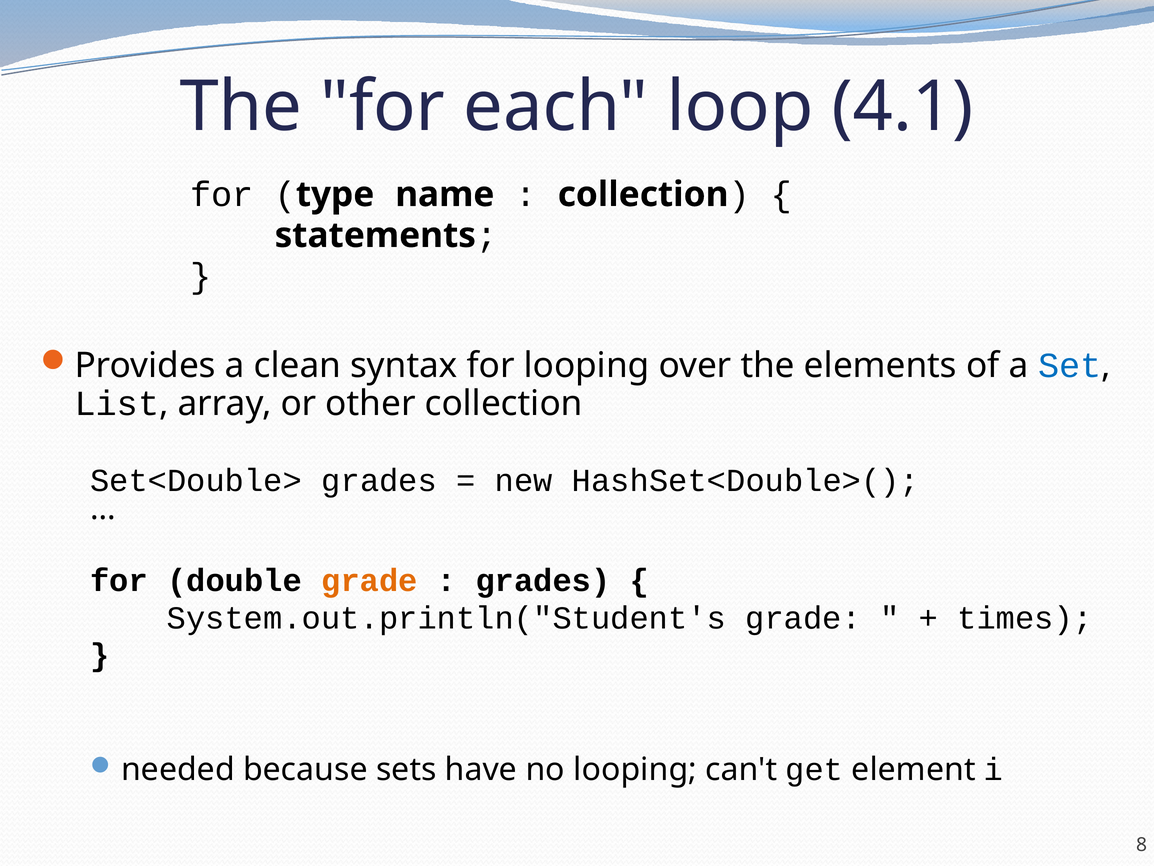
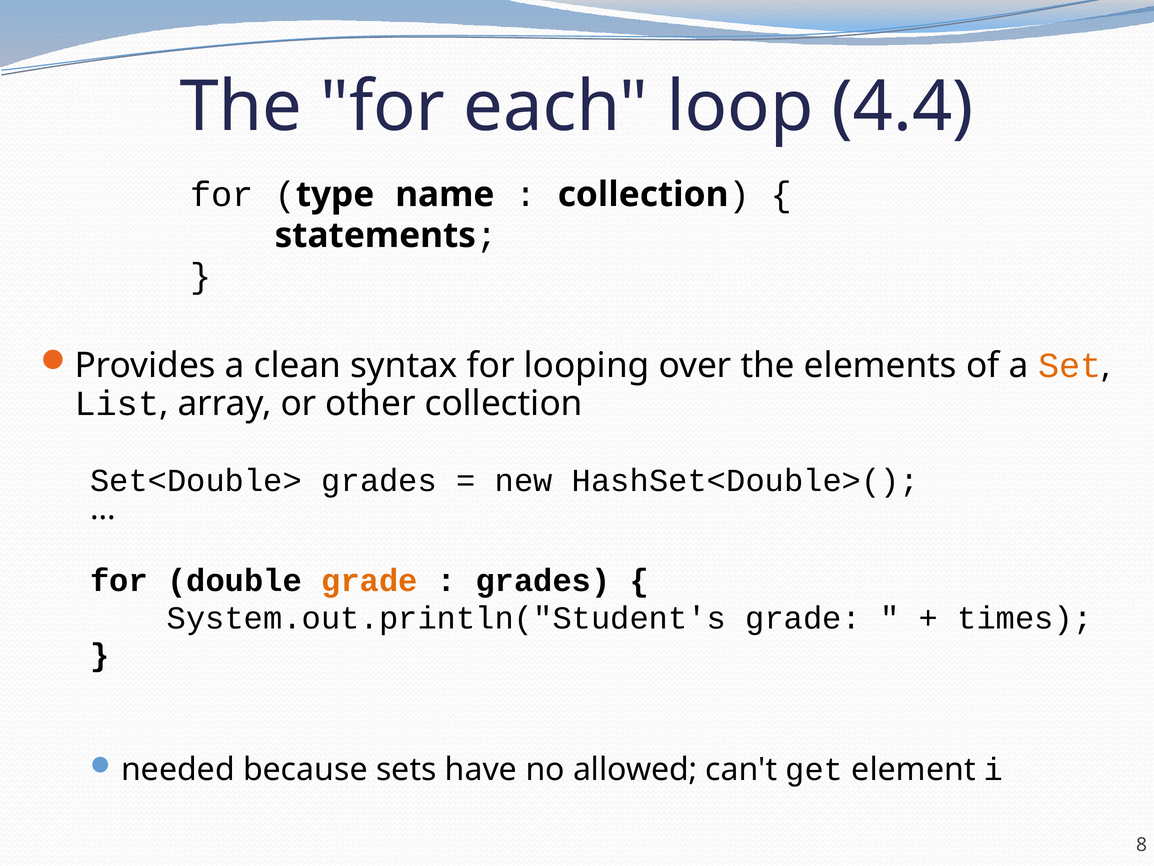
4.1: 4.1 -> 4.4
Set colour: blue -> orange
no looping: looping -> allowed
